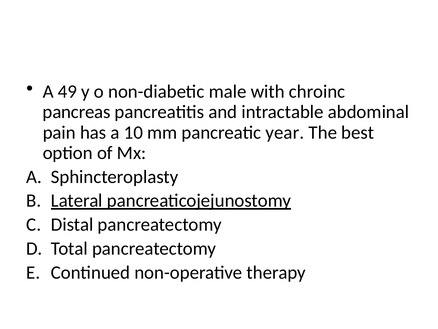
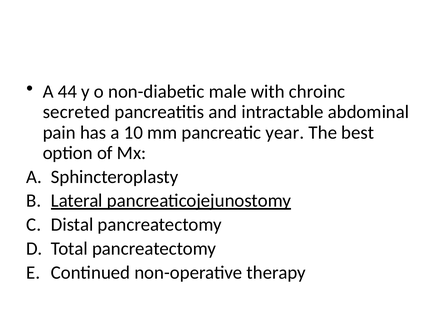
49: 49 -> 44
pancreas: pancreas -> secreted
